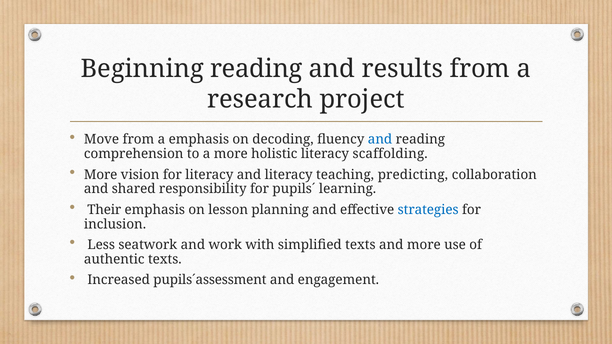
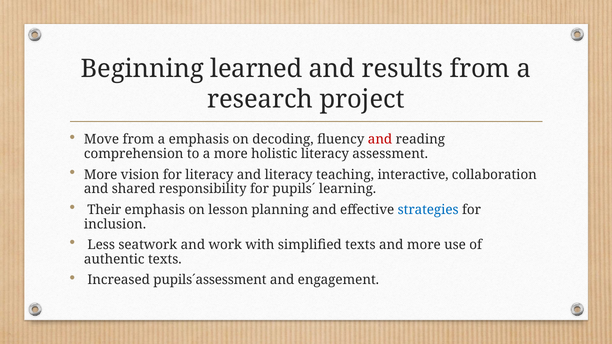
Beginning reading: reading -> learned
and at (380, 140) colour: blue -> red
scaffolding: scaffolding -> assessment
predicting: predicting -> interactive
